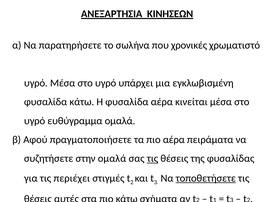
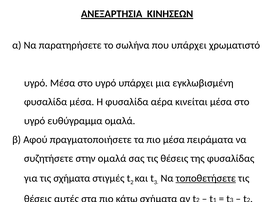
που χρονικές: χρονικές -> υπάρχει
φυσαλίδα κάτω: κάτω -> μέσα
πιο αέρα: αέρα -> μέσα
τις at (153, 159) underline: present -> none
τις περιέχει: περιέχει -> σχήματα
